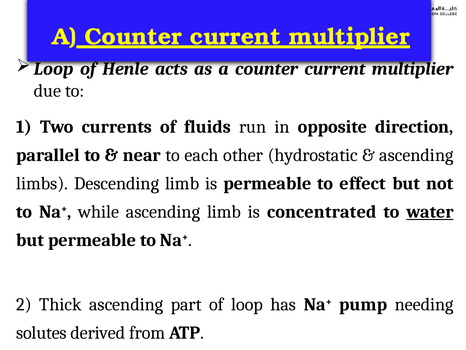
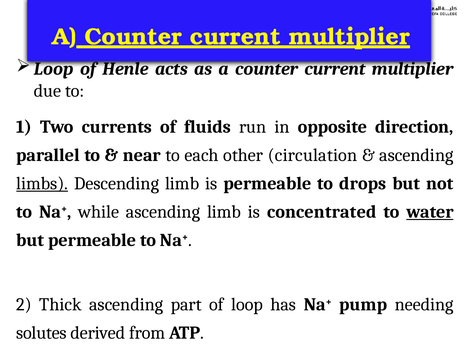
hydrostatic: hydrostatic -> circulation
limbs underline: none -> present
effect: effect -> drops
